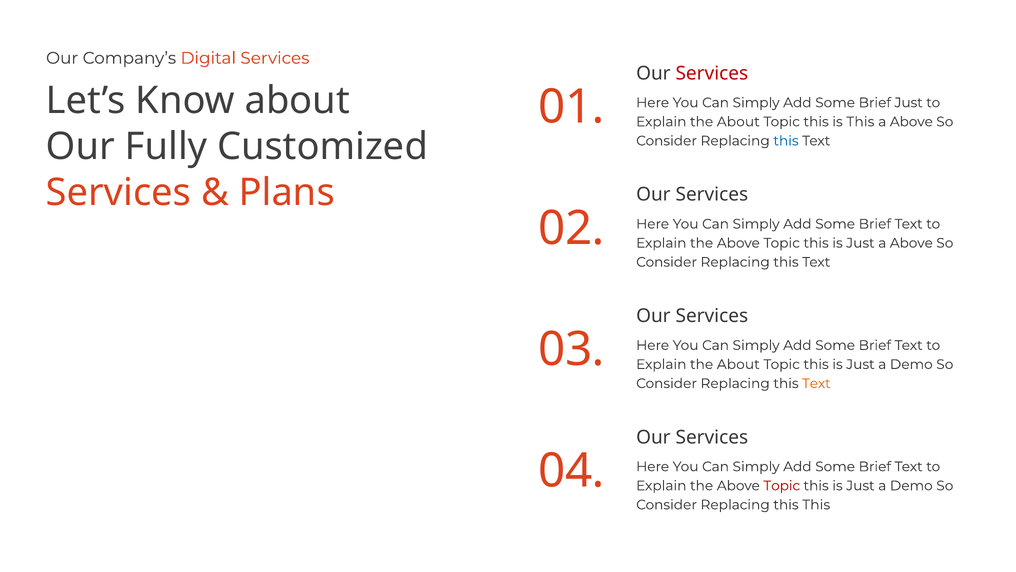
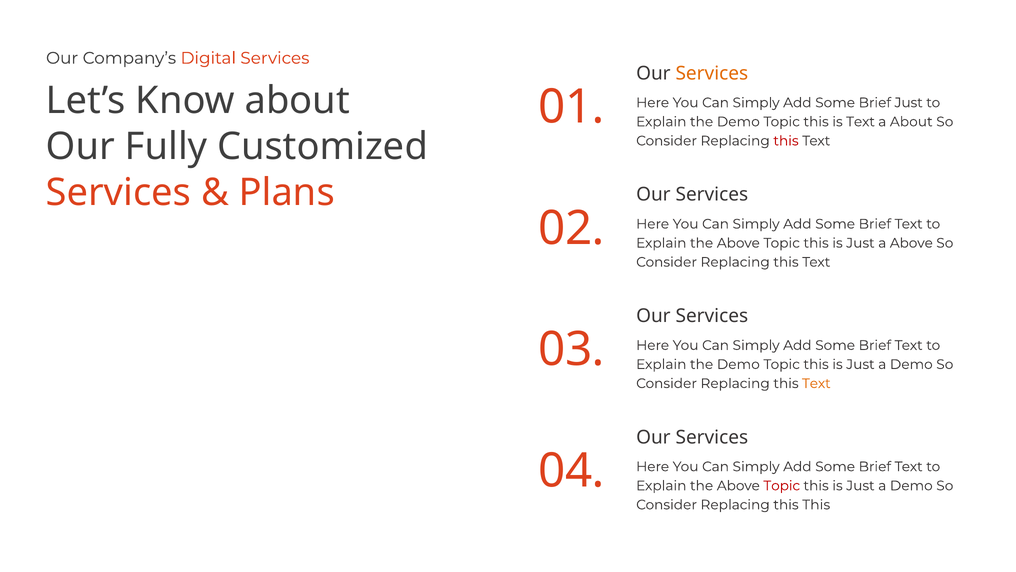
Services at (712, 73) colour: red -> orange
About at (738, 122): About -> Demo
is This: This -> Text
Above at (911, 122): Above -> About
this at (786, 141) colour: blue -> red
About at (738, 364): About -> Demo
